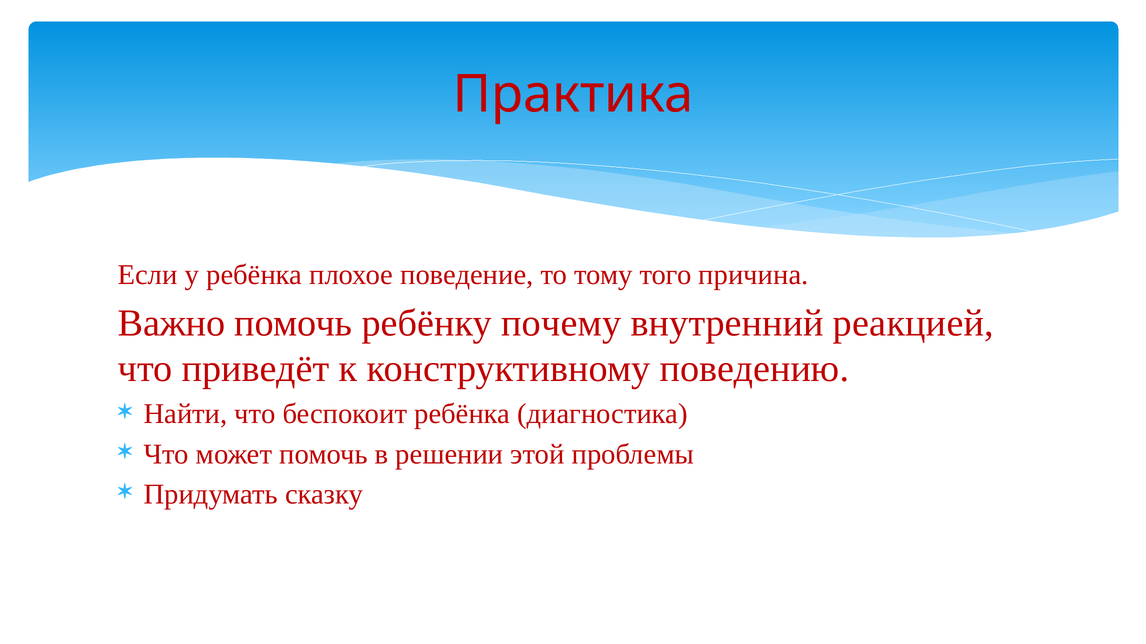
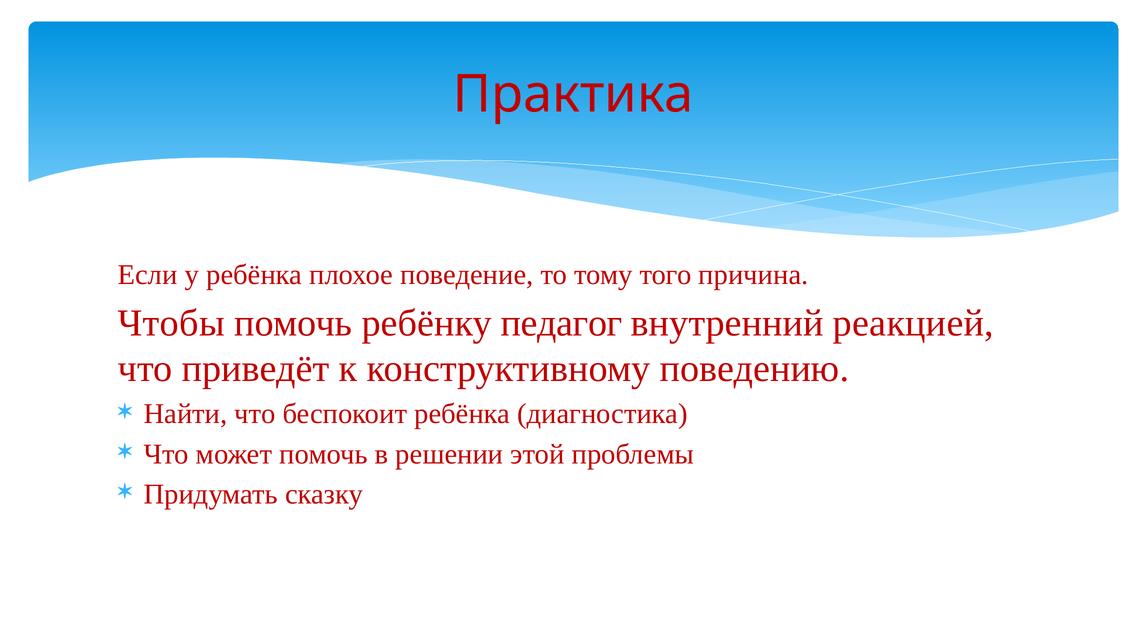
Важно: Важно -> Чтобы
почему: почему -> педагог
